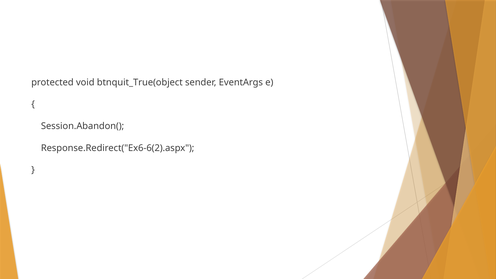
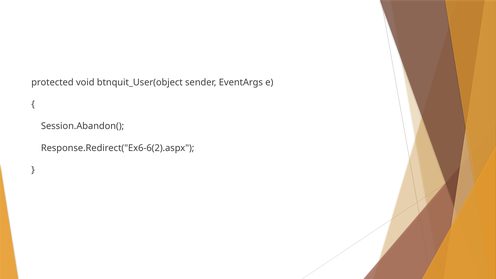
btnquit_True(object: btnquit_True(object -> btnquit_User(object
